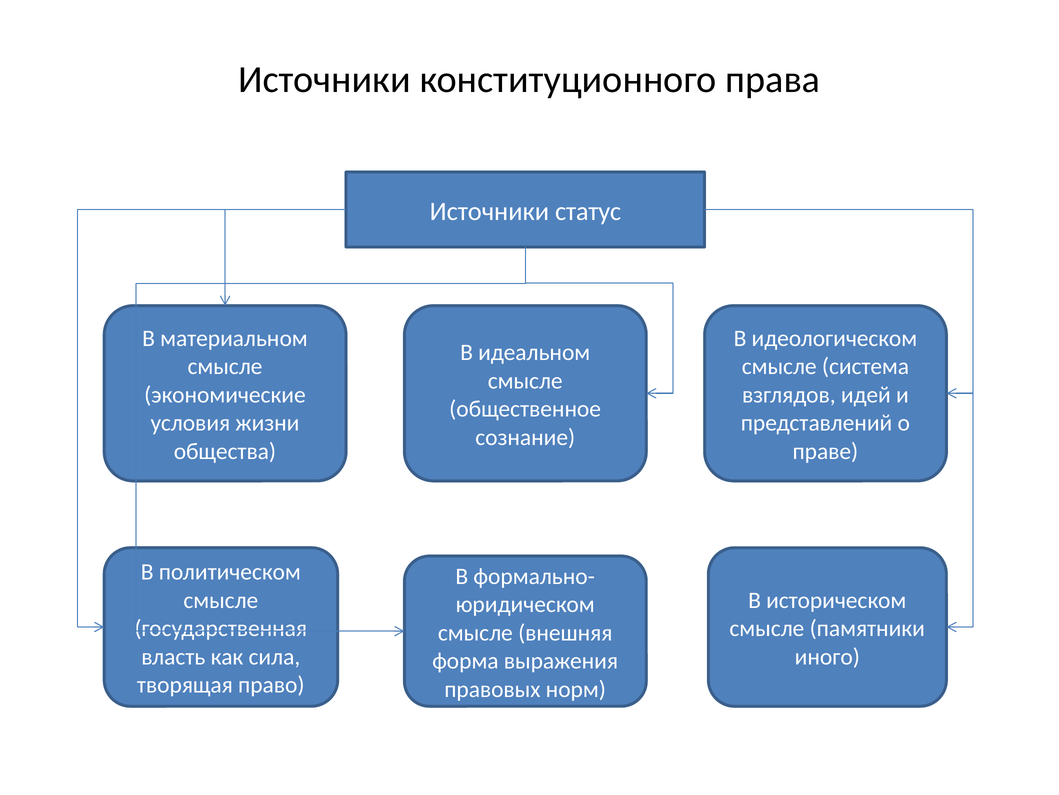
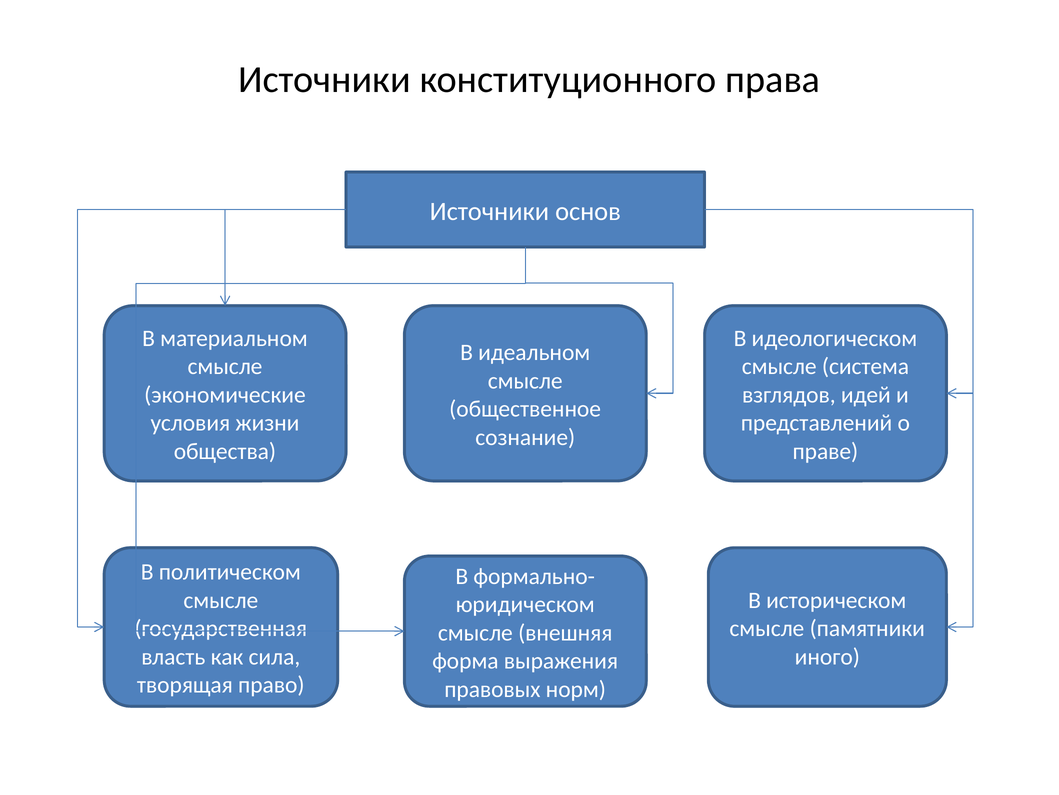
статус: статус -> основ
